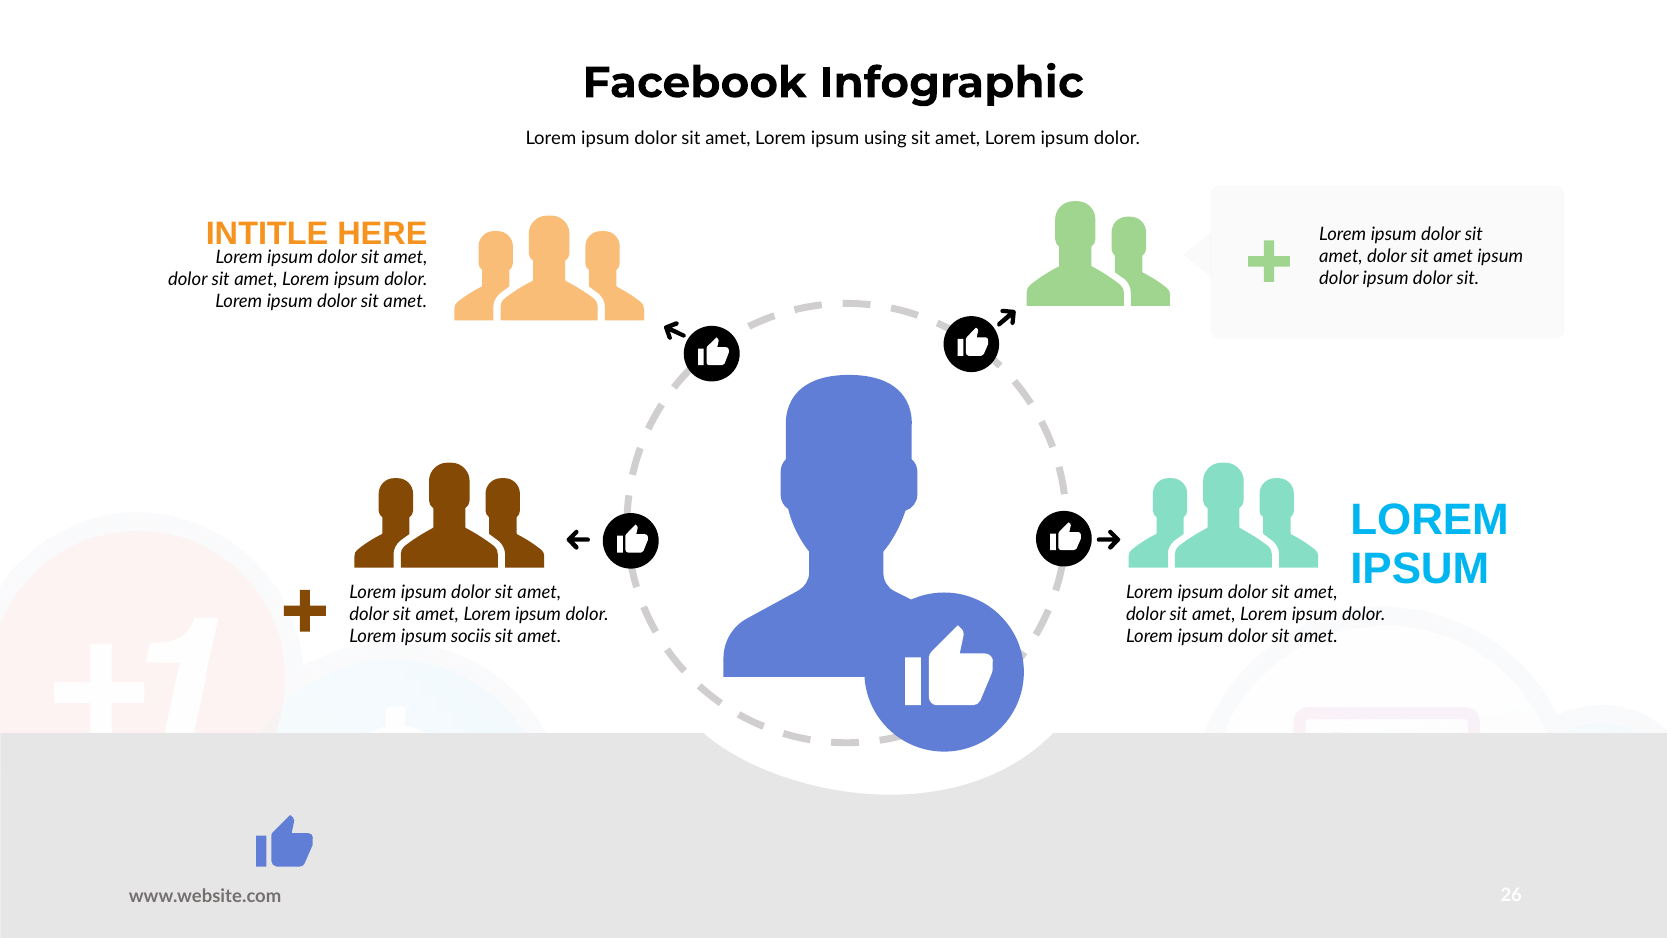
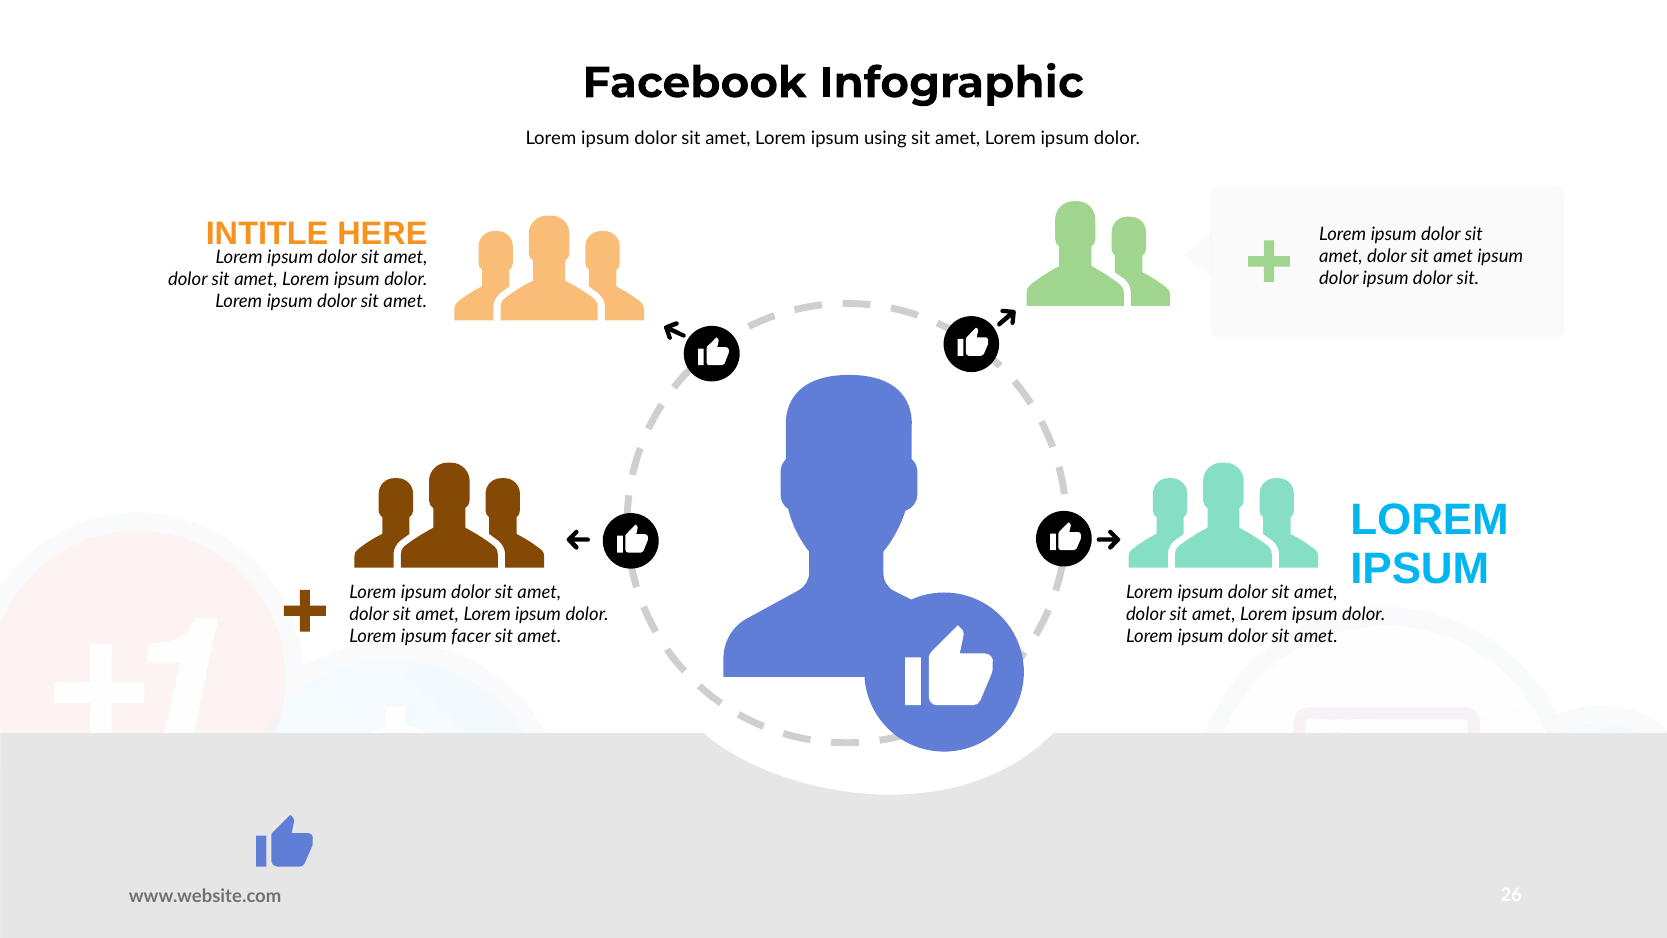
sociis: sociis -> facer
